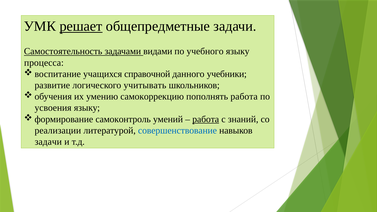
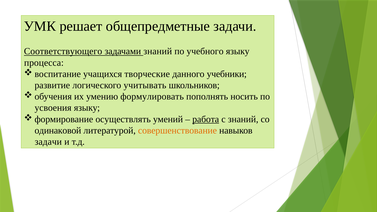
решает underline: present -> none
Самостоятельность: Самостоятельность -> Соответствующего
задачами видами: видами -> знаний
справочной: справочной -> творческие
самокоррекцию: самокоррекцию -> формулировать
пополнять работа: работа -> носить
самоконтроль: самоконтроль -> осуществлять
реализации: реализации -> одинаковой
совершенствование colour: blue -> orange
